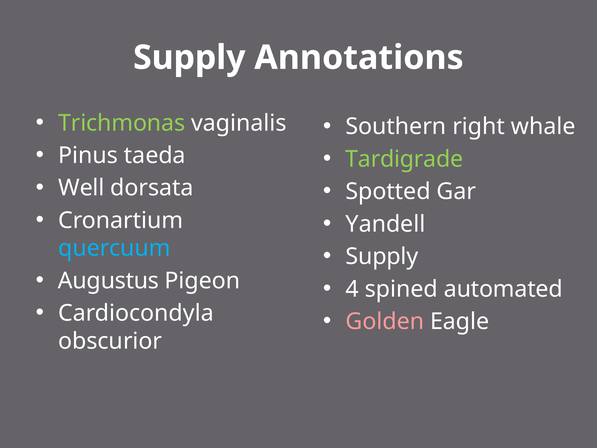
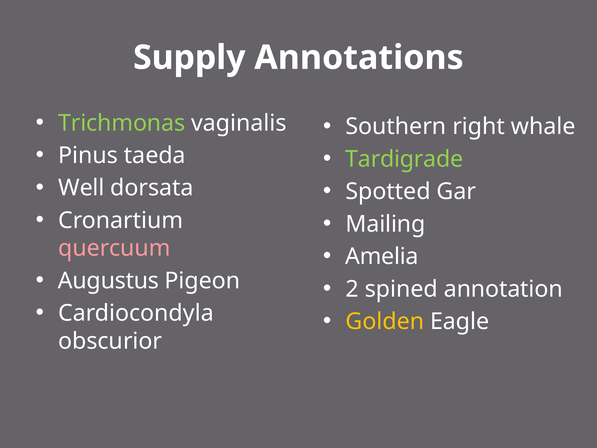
Yandell: Yandell -> Mailing
quercuum colour: light blue -> pink
Supply at (382, 256): Supply -> Amelia
4: 4 -> 2
automated: automated -> annotation
Golden colour: pink -> yellow
